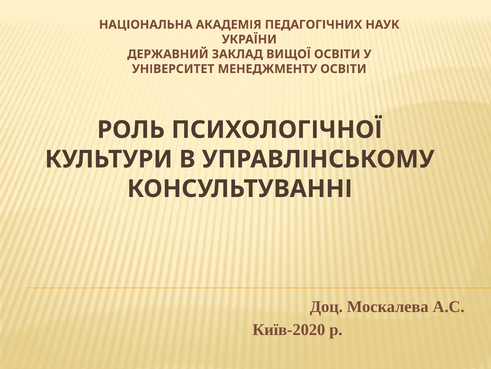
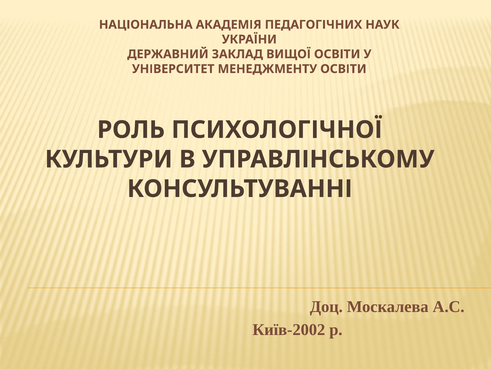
Київ-2020: Київ-2020 -> Київ-2002
